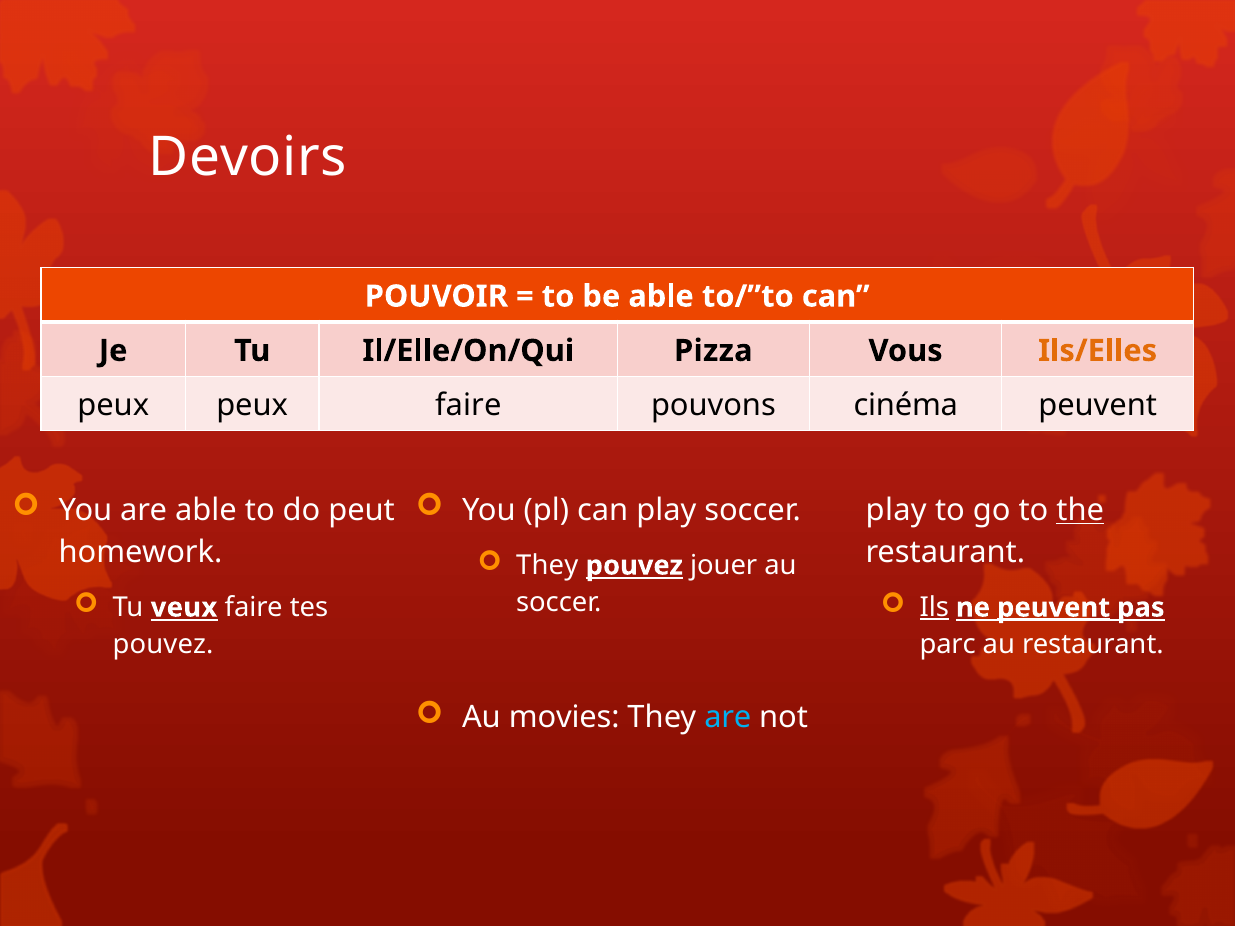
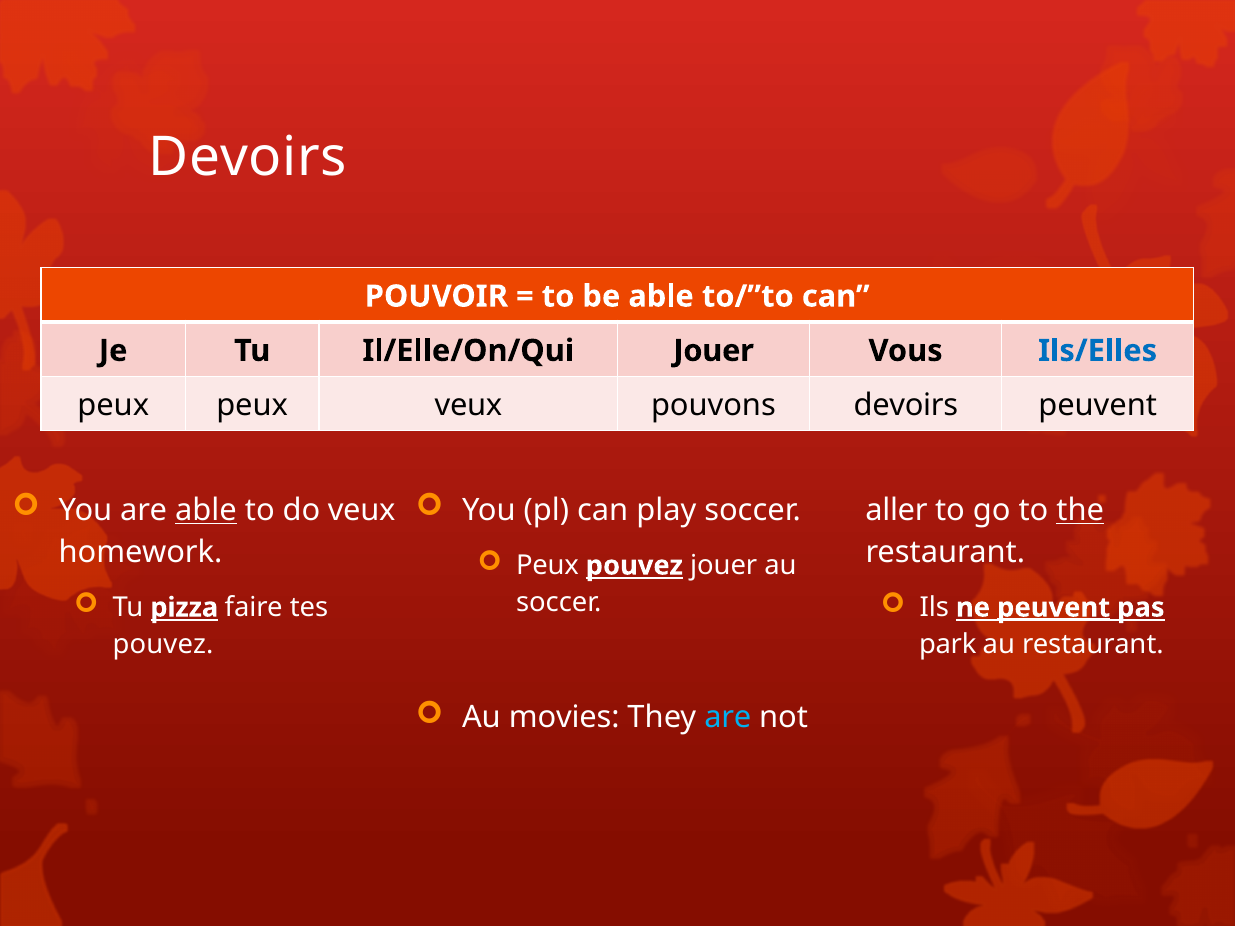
Il/Elle/On/Qui Pizza: Pizza -> Jouer
Ils/Elles colour: orange -> blue
peux faire: faire -> veux
pouvons cinéma: cinéma -> devoirs
able at (206, 510) underline: none -> present
do peut: peut -> veux
play at (896, 510): play -> aller
They at (547, 566): They -> Peux
veux: veux -> pizza
Ils underline: present -> none
parc: parc -> park
